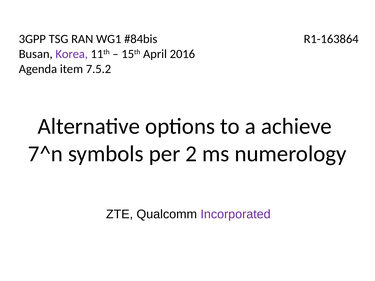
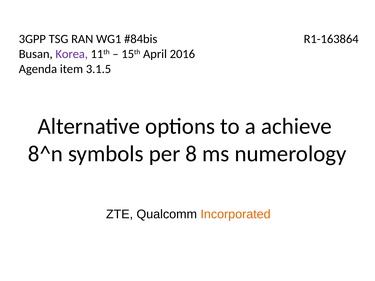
7.5.2: 7.5.2 -> 3.1.5
7^n: 7^n -> 8^n
2: 2 -> 8
Incorporated colour: purple -> orange
